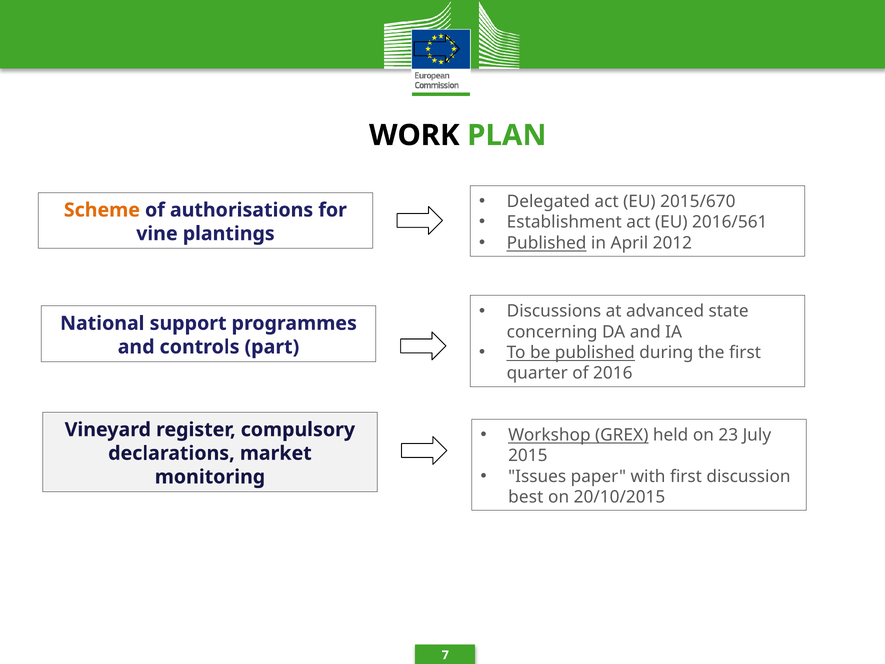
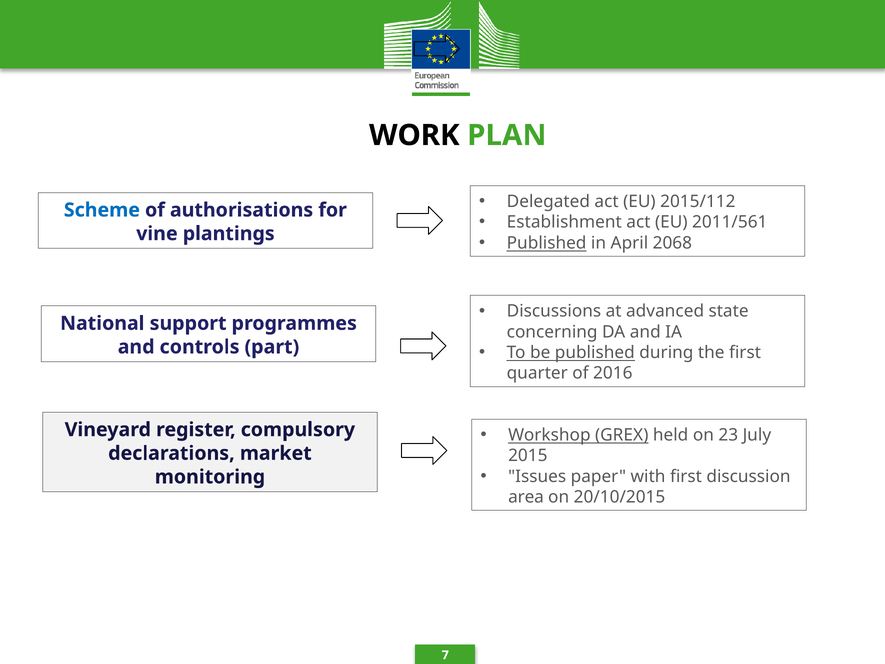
2015/670: 2015/670 -> 2015/112
Scheme colour: orange -> blue
2016/561: 2016/561 -> 2011/561
2012: 2012 -> 2068
best: best -> area
